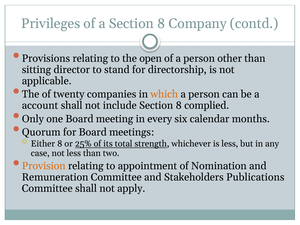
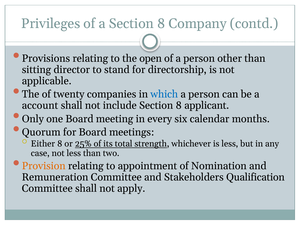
which colour: orange -> blue
complied: complied -> applicant
Publications: Publications -> Qualification
